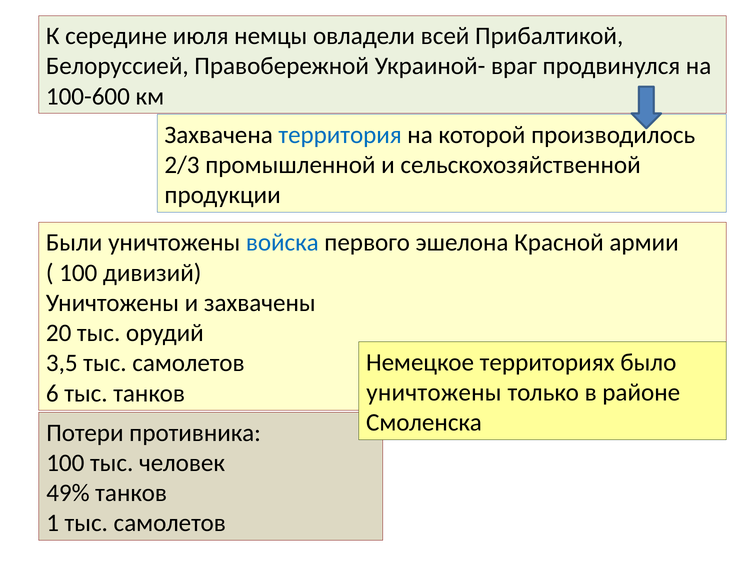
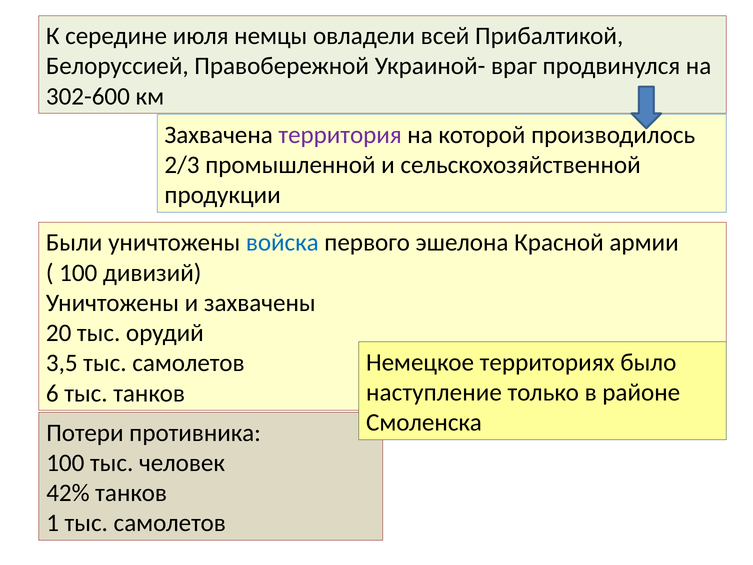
100-600: 100-600 -> 302-600
территория colour: blue -> purple
уничтожены at (434, 392): уничтожены -> наступление
49%: 49% -> 42%
